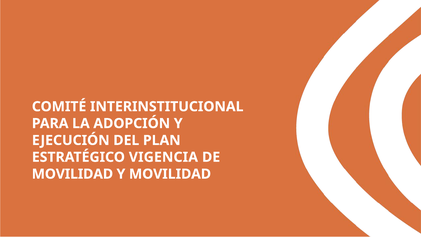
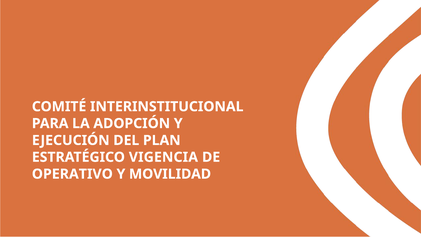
MOVILIDAD at (72, 174): MOVILIDAD -> OPERATIVO
